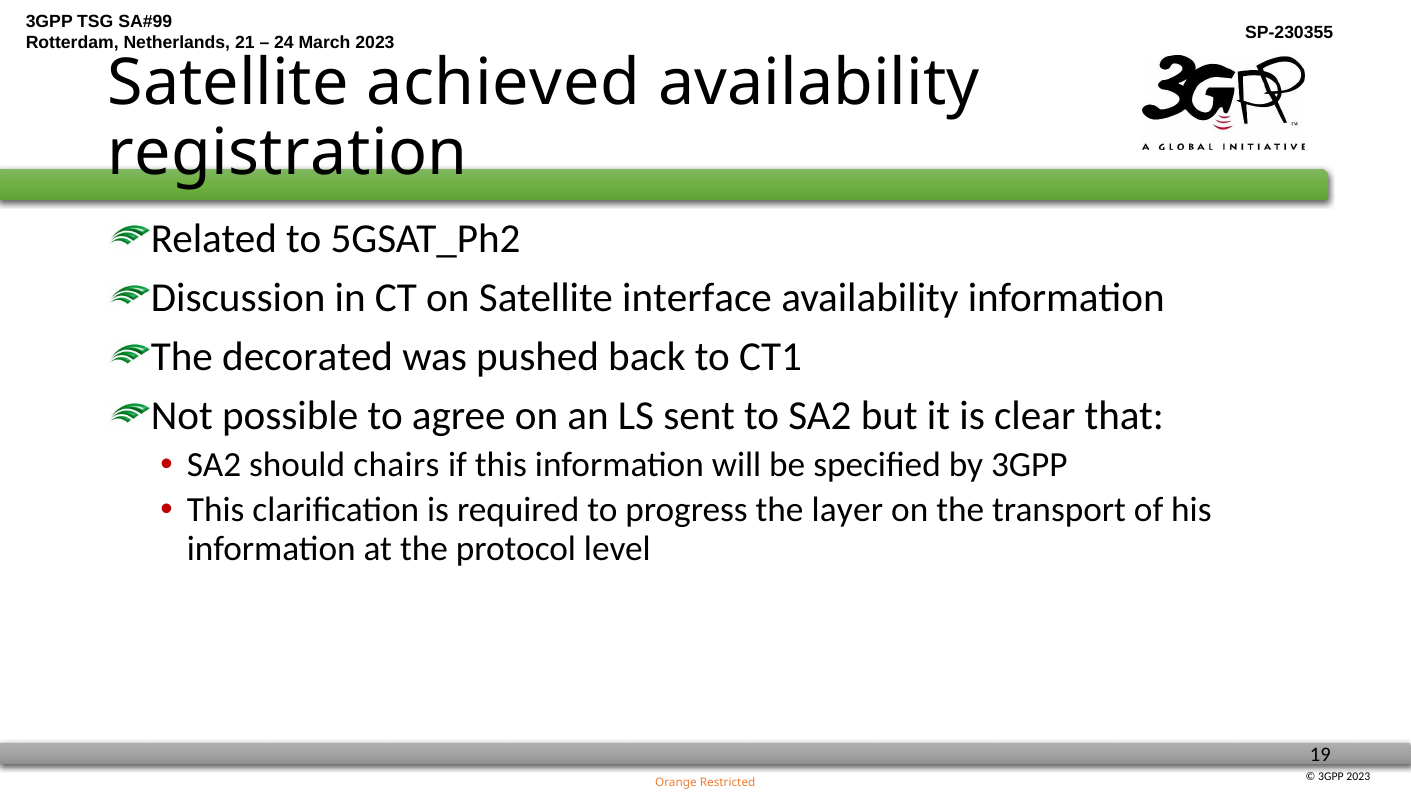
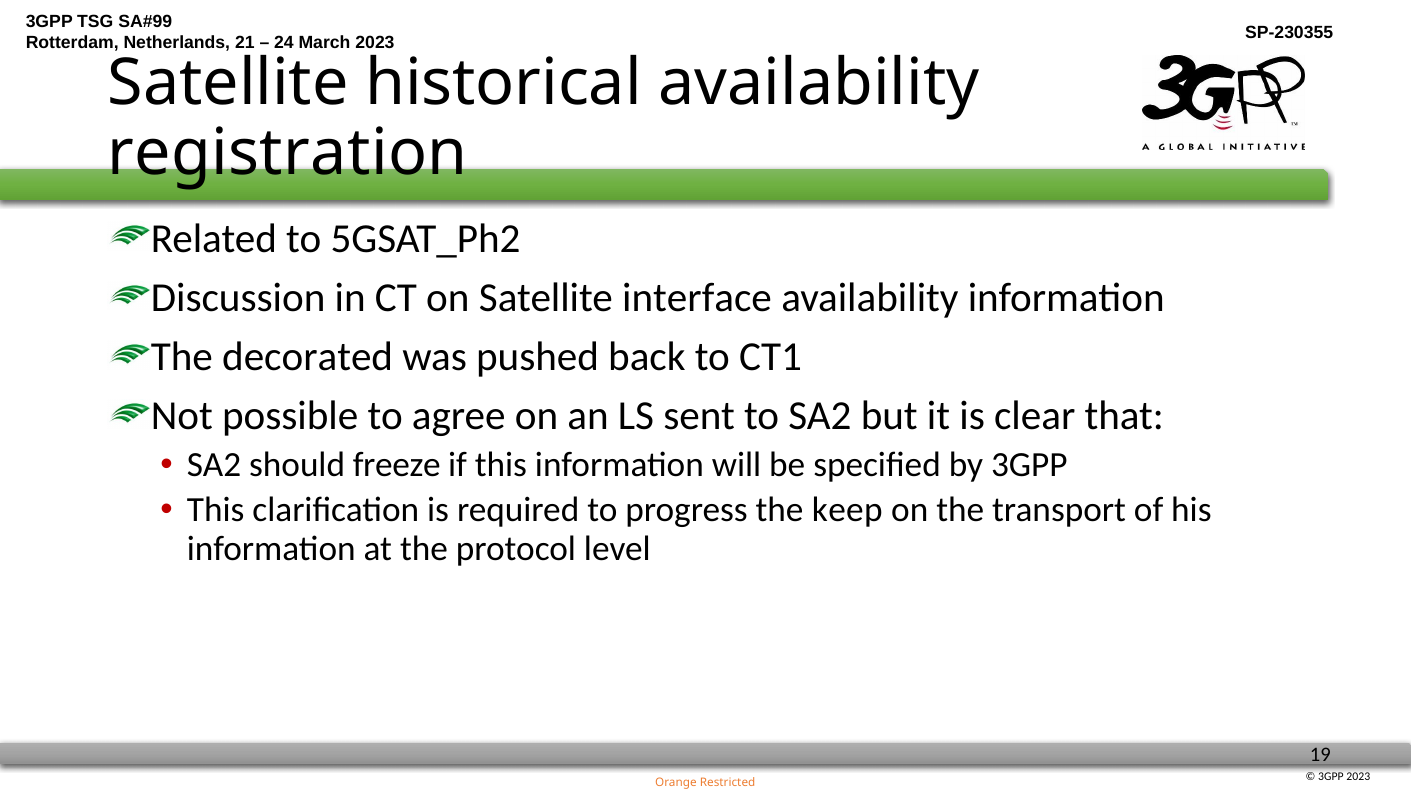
achieved: achieved -> historical
chairs: chairs -> freeze
layer: layer -> keep
